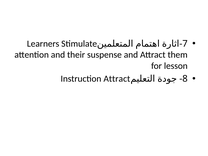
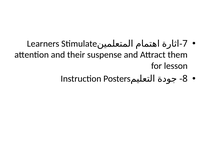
Attract at (117, 79): Attract -> Posters
